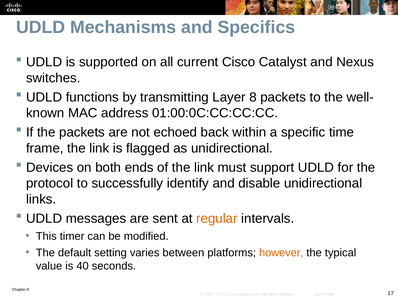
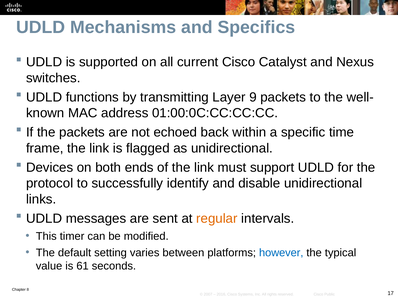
Layer 8: 8 -> 9
however colour: orange -> blue
40: 40 -> 61
